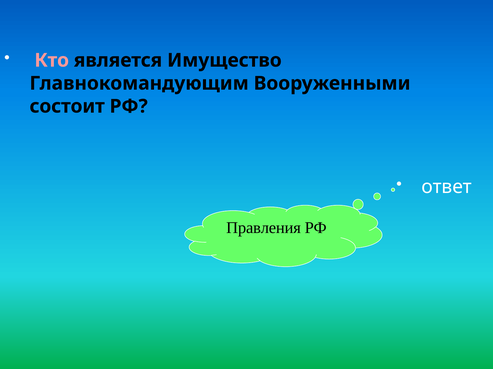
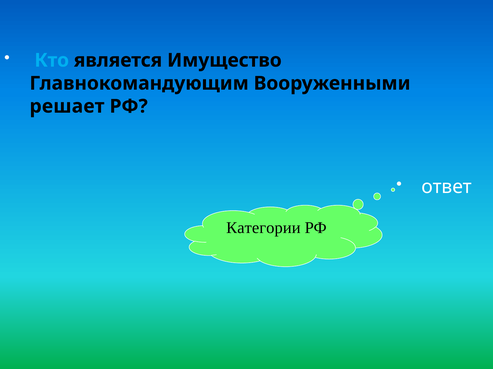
Кто colour: pink -> light blue
состоит: состоит -> решает
Правления: Правления -> Категории
